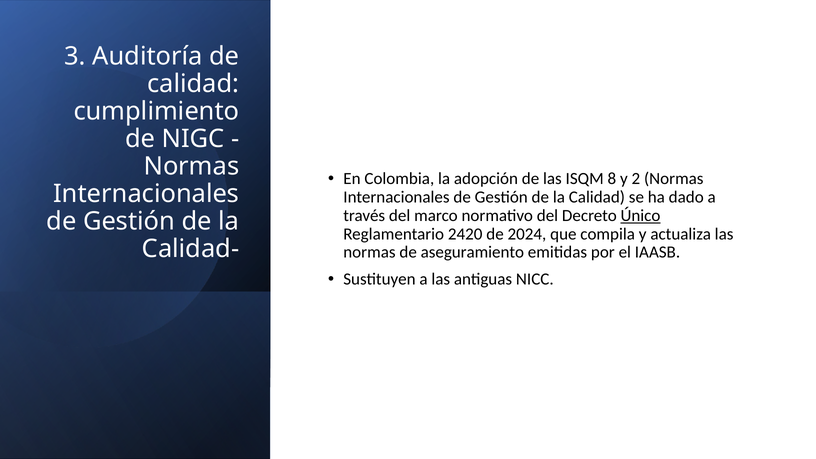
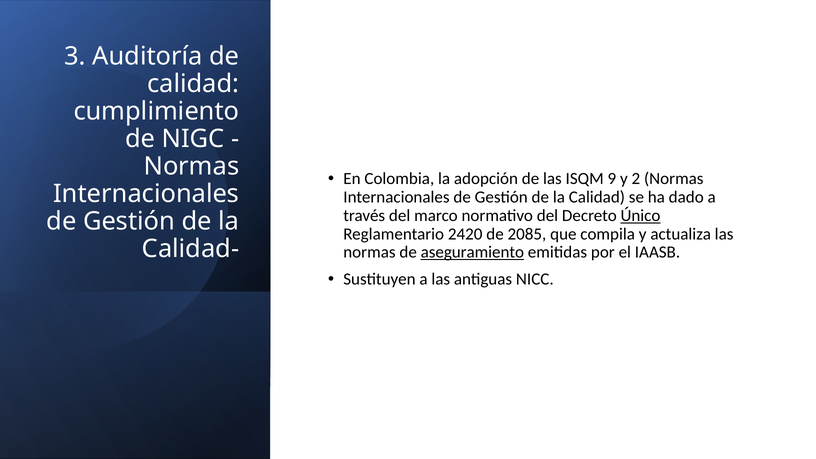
8: 8 -> 9
2024: 2024 -> 2085
aseguramiento underline: none -> present
